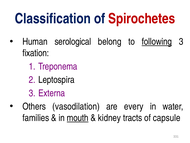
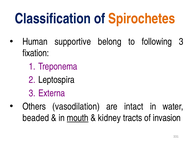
Spirochetes colour: red -> orange
serological: serological -> supportive
following underline: present -> none
every: every -> intact
families: families -> beaded
capsule: capsule -> invasion
